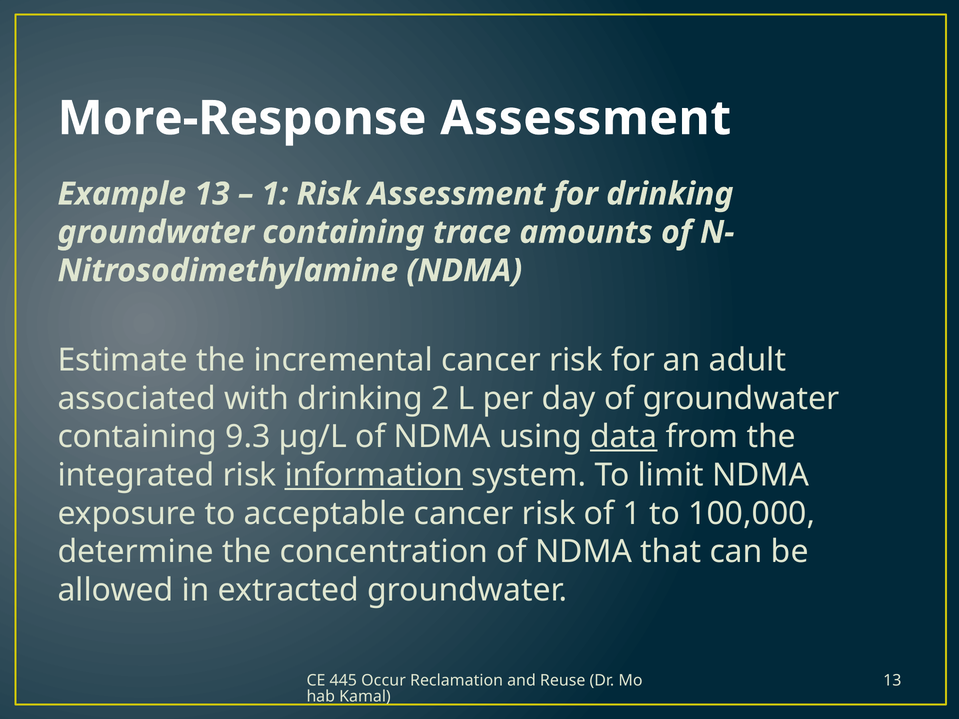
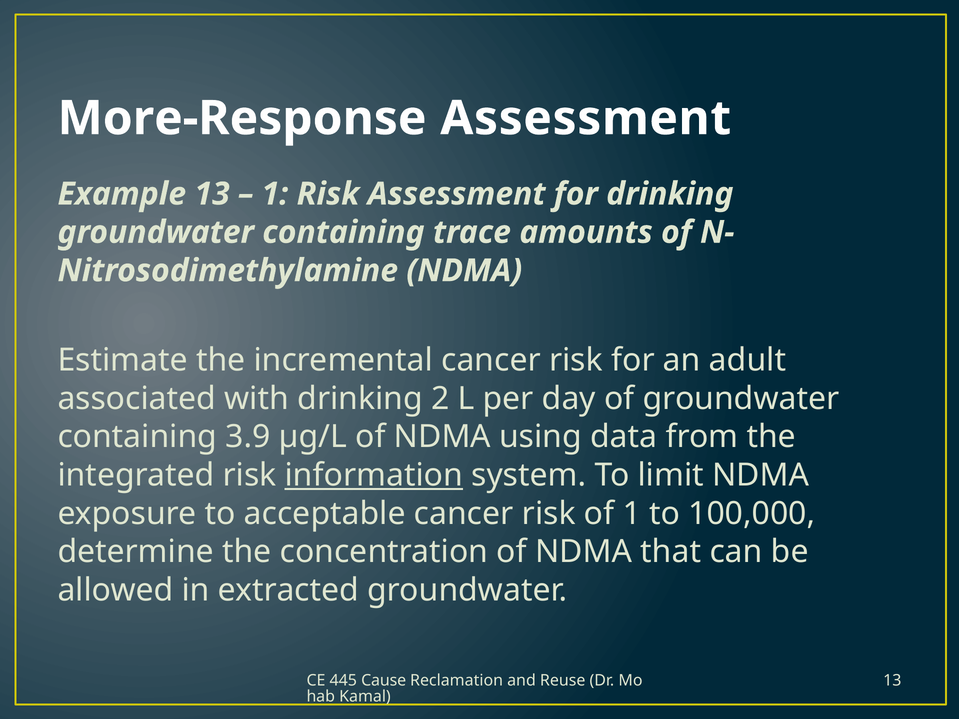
9.3: 9.3 -> 3.9
data underline: present -> none
Occur: Occur -> Cause
